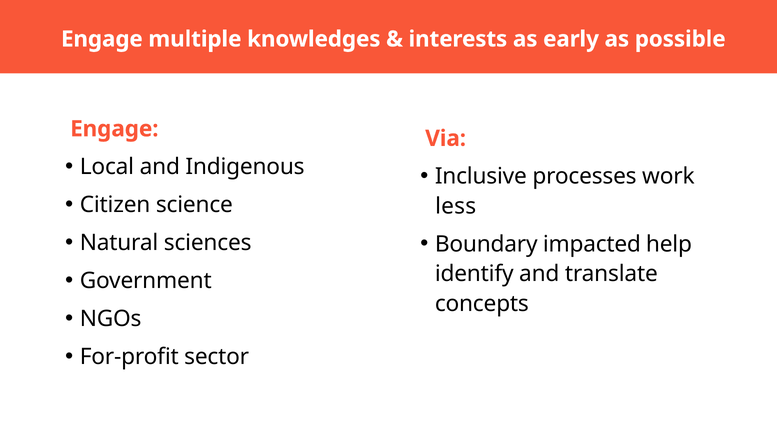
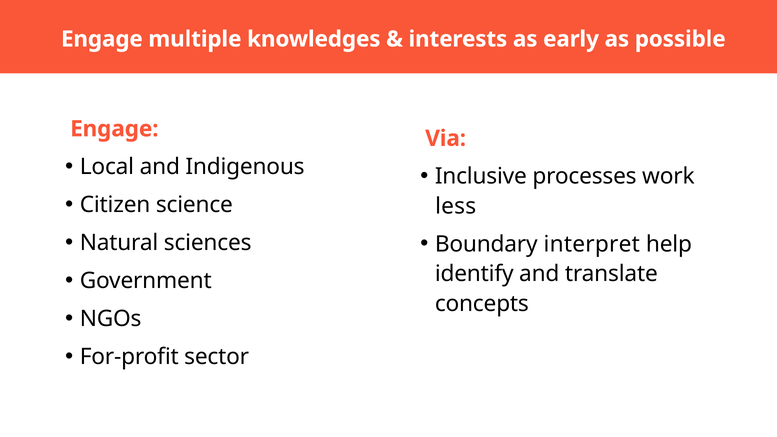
impacted: impacted -> interpret
